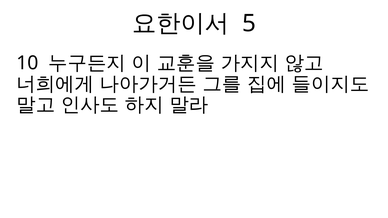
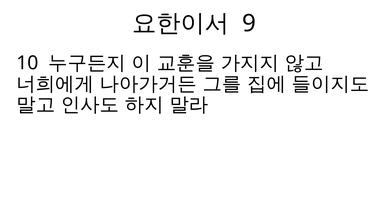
5: 5 -> 9
